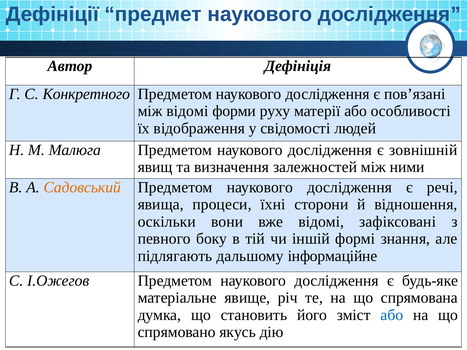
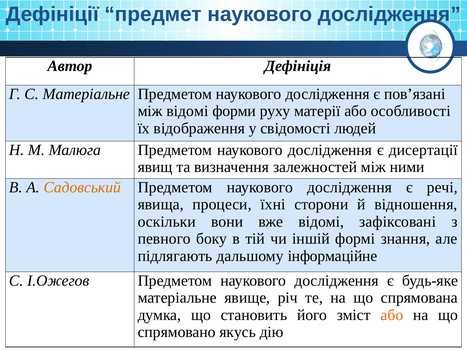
С Конкретного: Конкретного -> Матеріальне
зовнішній: зовнішній -> дисертації
або at (392, 315) colour: blue -> orange
